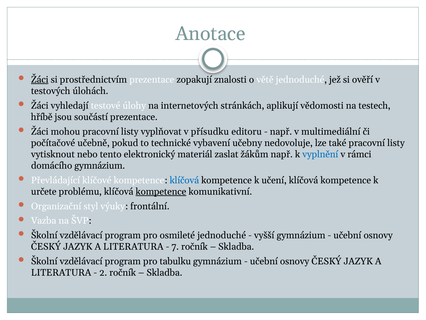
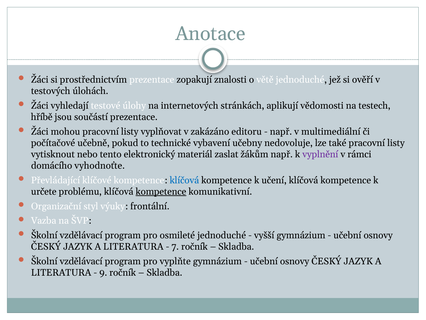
Žáci at (40, 80) underline: present -> none
přísudku: přísudku -> zakázáno
vyplnění colour: blue -> purple
domácího gymnázium: gymnázium -> vyhodnoťte
tabulku: tabulku -> vyplňte
2: 2 -> 9
